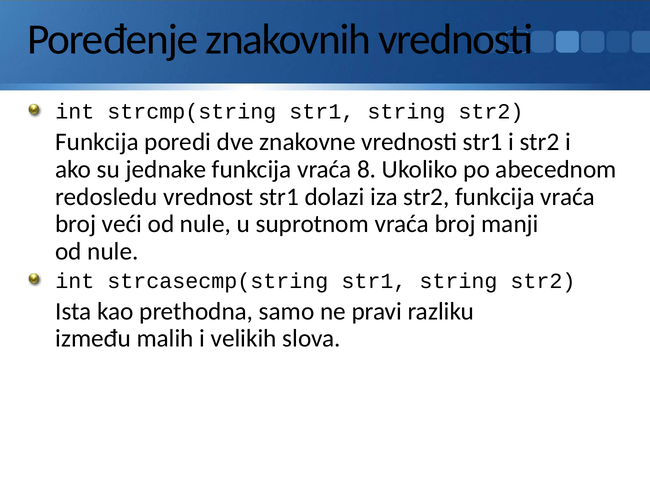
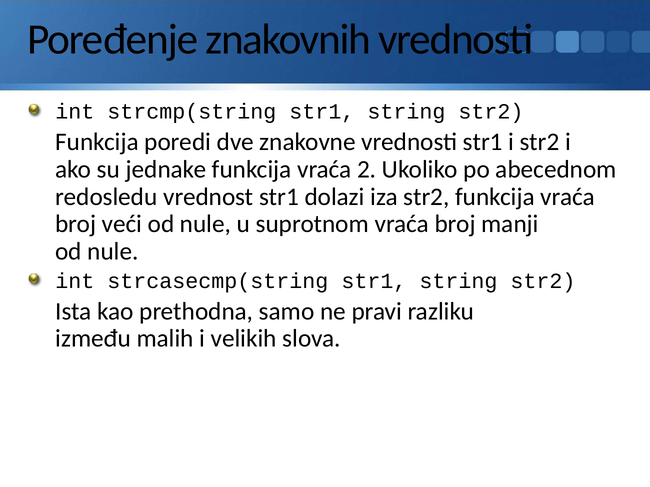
8: 8 -> 2
